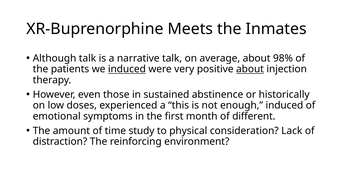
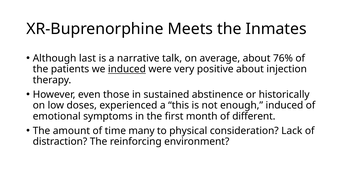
Although talk: talk -> last
98%: 98% -> 76%
about at (250, 69) underline: present -> none
study: study -> many
